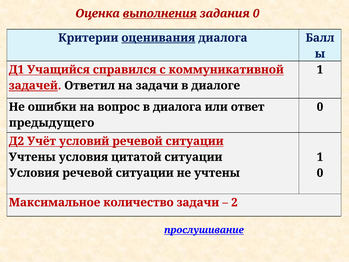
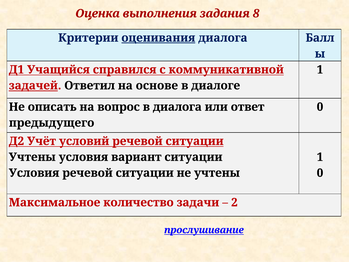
выполнения underline: present -> none
задания 0: 0 -> 8
на задачи: задачи -> основе
ошибки: ошибки -> описать
цитатой: цитатой -> вариант
